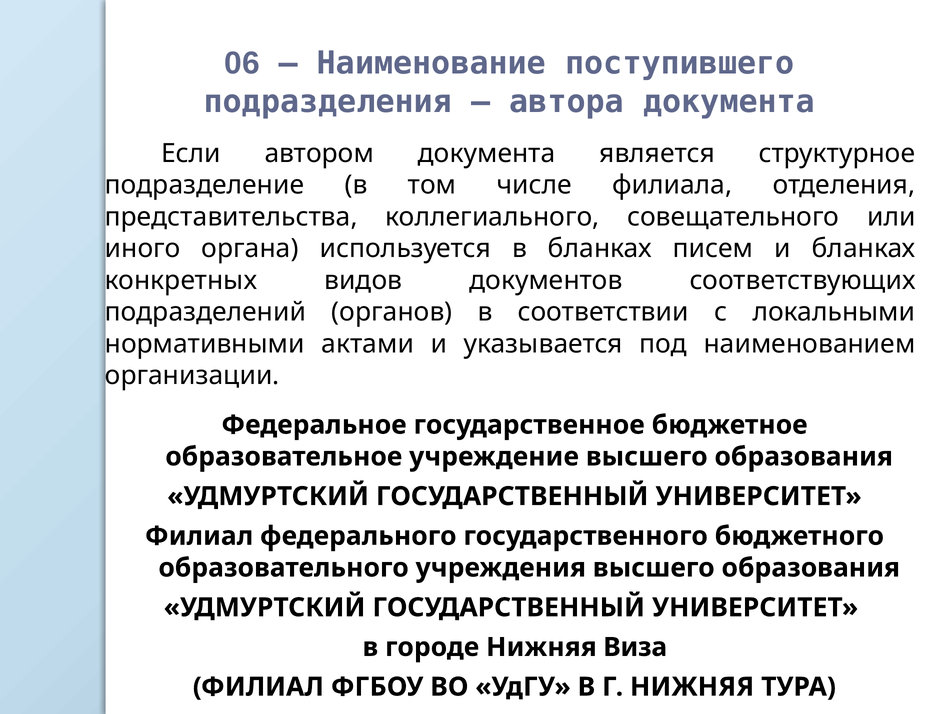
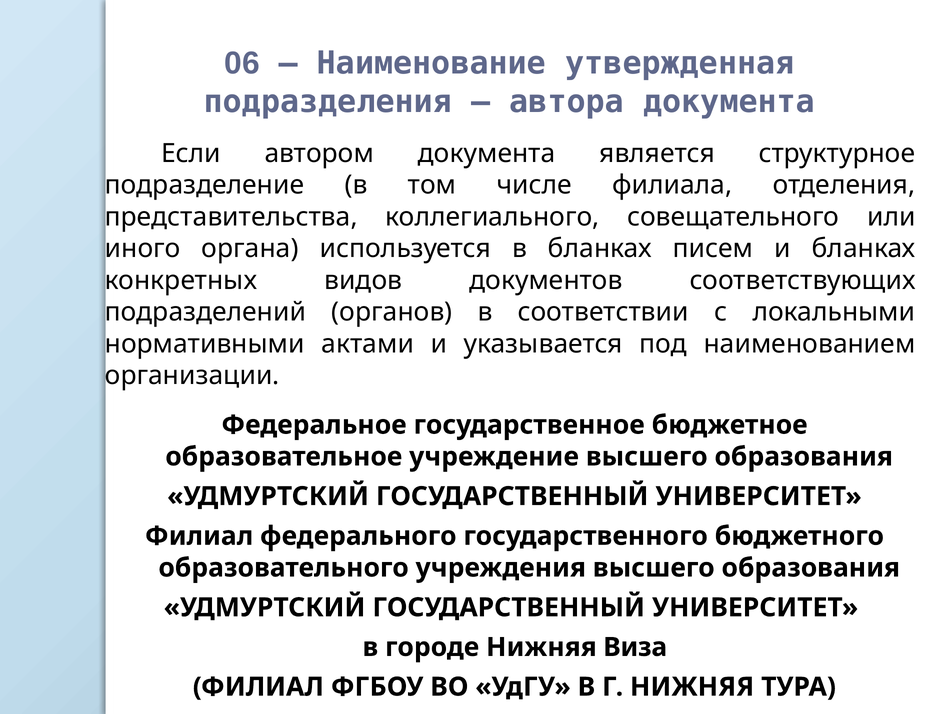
поступившего: поступившего -> утвержденная
